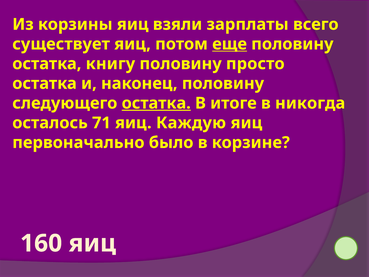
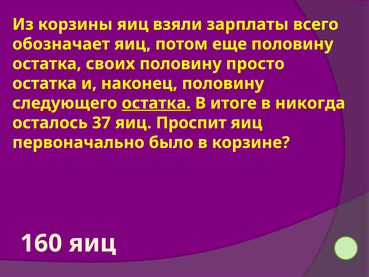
существует: существует -> обозначает
еще underline: present -> none
книгу: книгу -> своих
71: 71 -> 37
Каждую: Каждую -> Проспит
